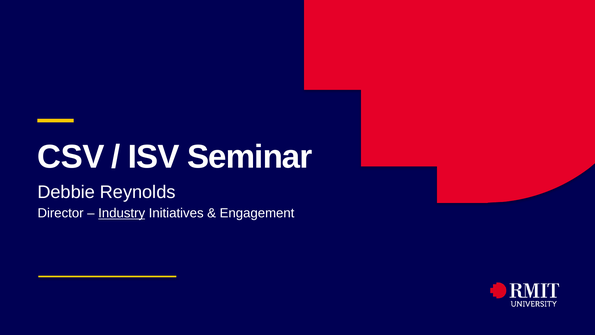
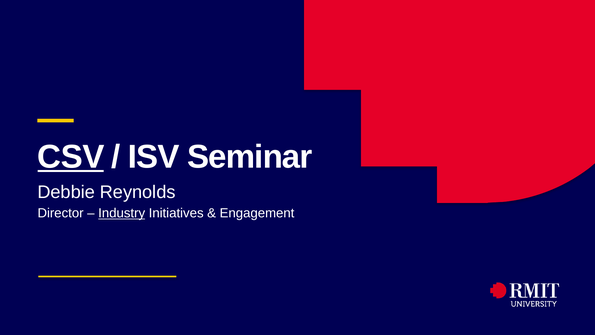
CSV underline: none -> present
